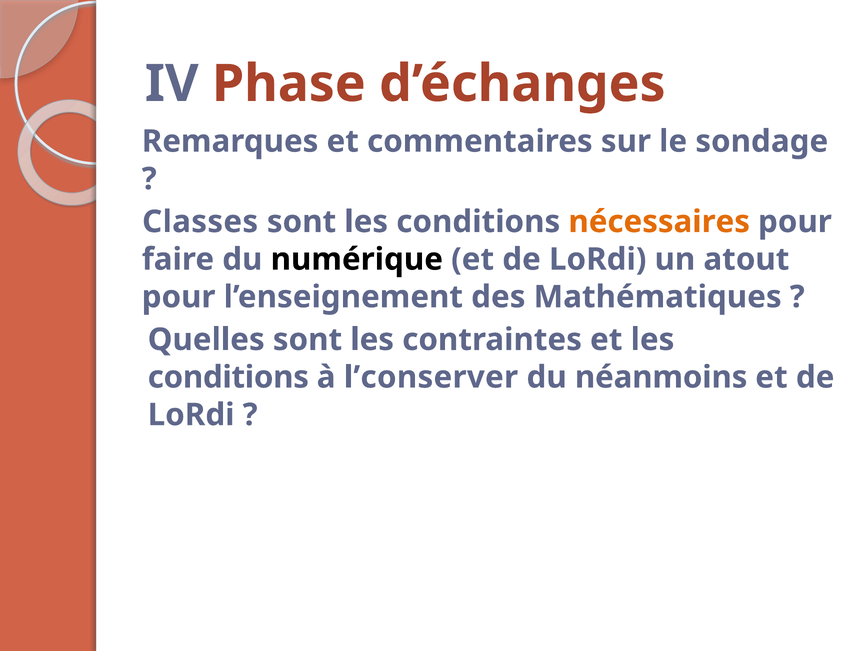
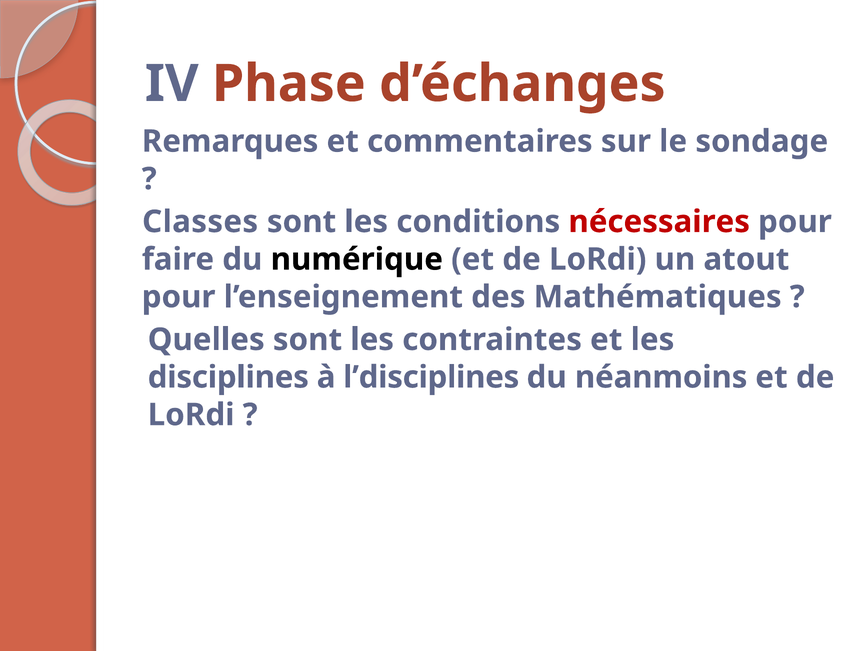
nécessaires colour: orange -> red
conditions at (228, 377): conditions -> disciplines
l’conserver: l’conserver -> l’disciplines
